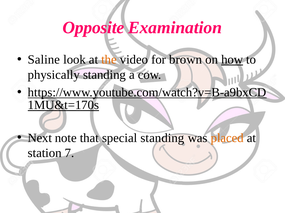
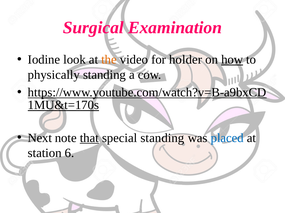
Opposite: Opposite -> Surgical
Saline: Saline -> Iodine
brown: brown -> holder
that underline: none -> present
placed colour: orange -> blue
7: 7 -> 6
